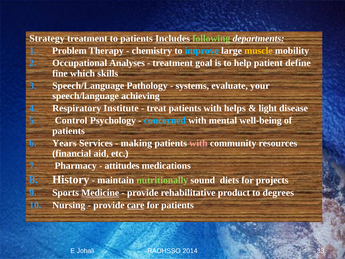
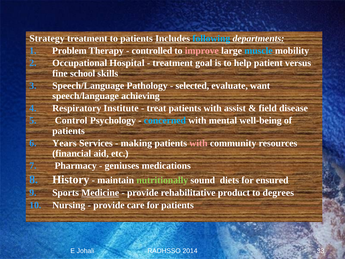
following colour: light green -> light blue
chemistry: chemistry -> controlled
improve colour: light blue -> pink
muscle colour: yellow -> light blue
Analyses: Analyses -> Hospital
define: define -> versus
which: which -> school
systems: systems -> selected
your: your -> want
helps: helps -> assist
light: light -> field
attitudes: attitudes -> geniuses
projects: projects -> ensured
care underline: present -> none
